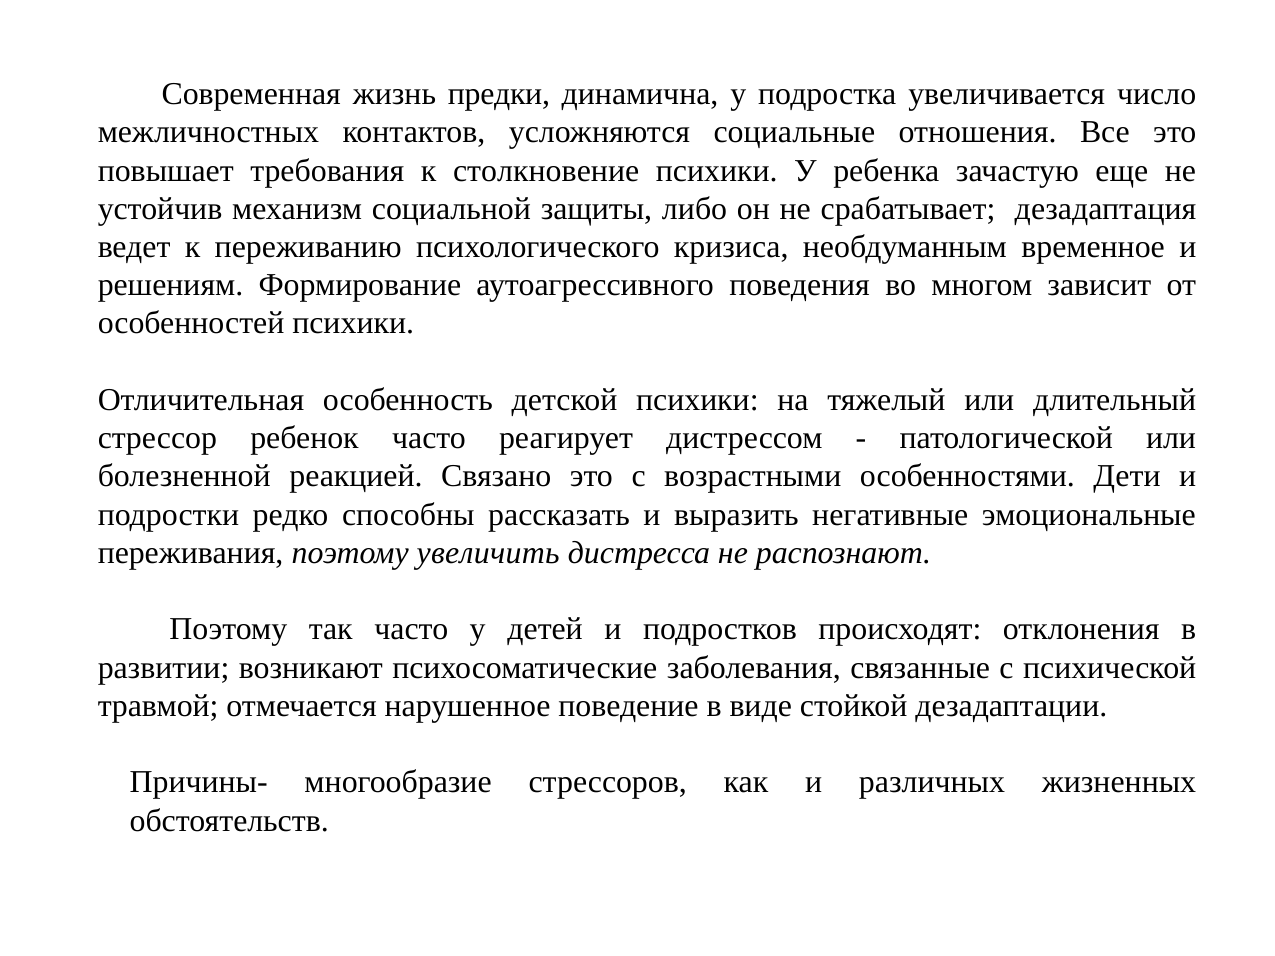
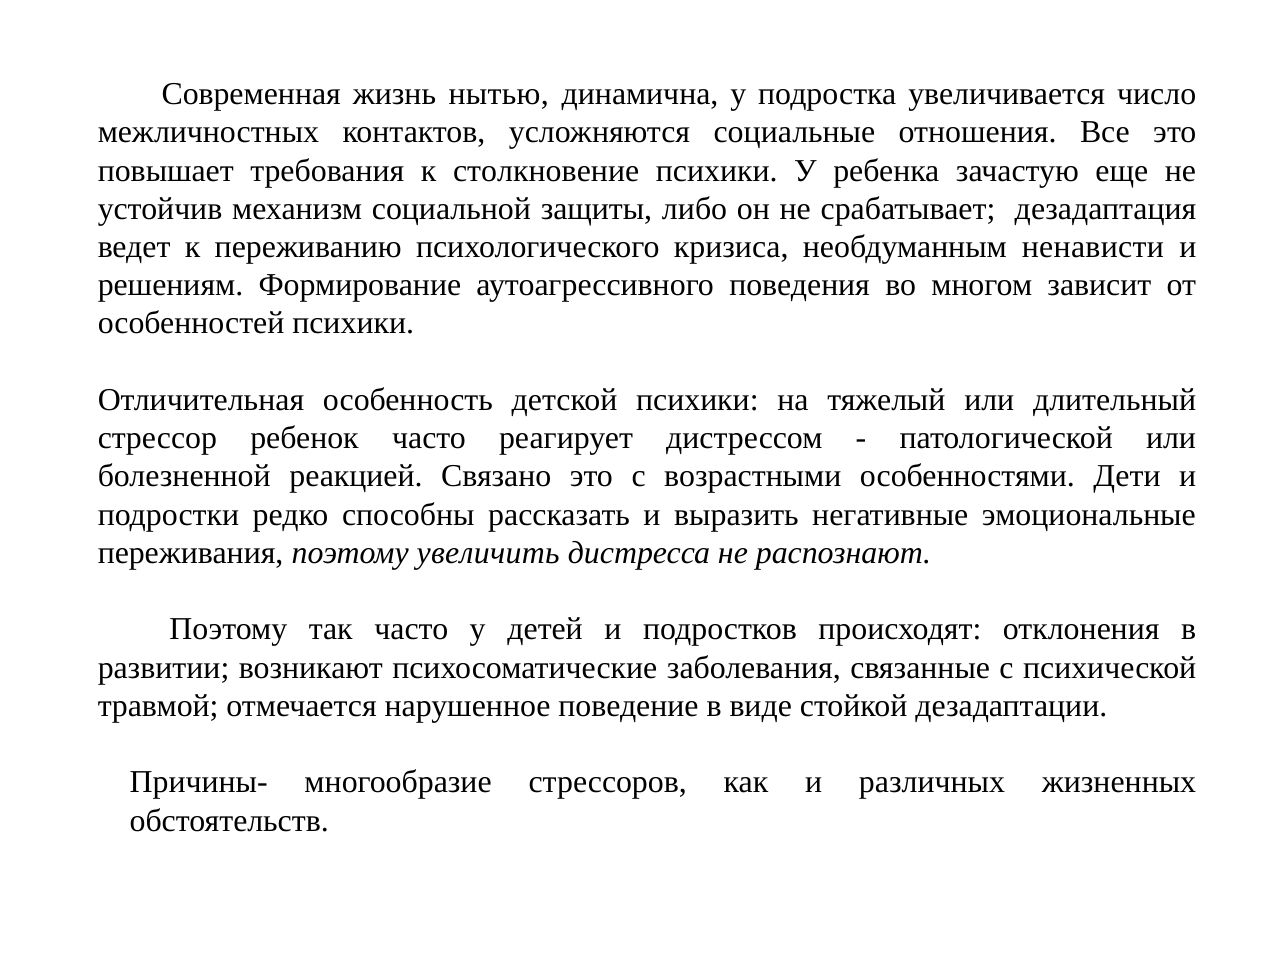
предки: предки -> нытью
временное: временное -> ненависти
